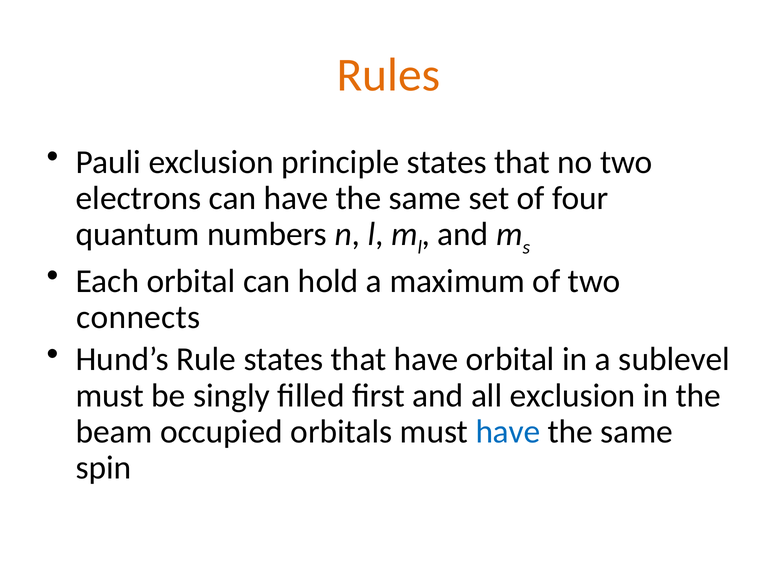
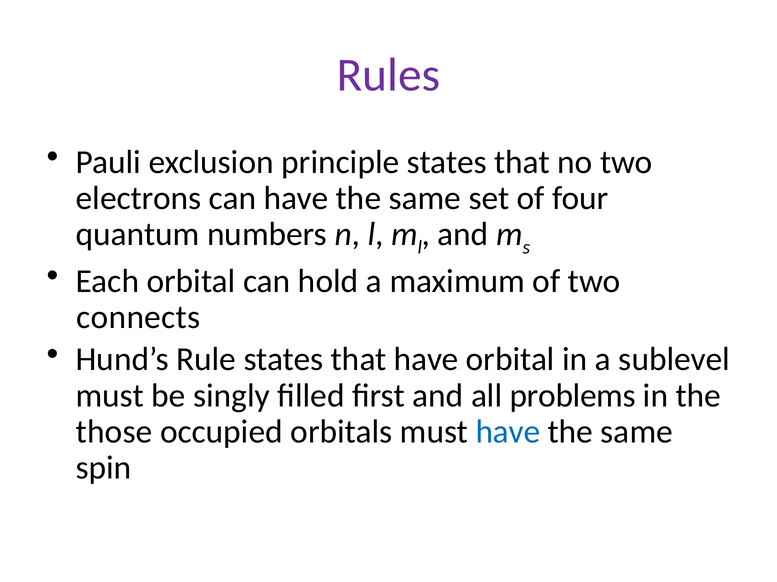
Rules colour: orange -> purple
all exclusion: exclusion -> problems
beam: beam -> those
